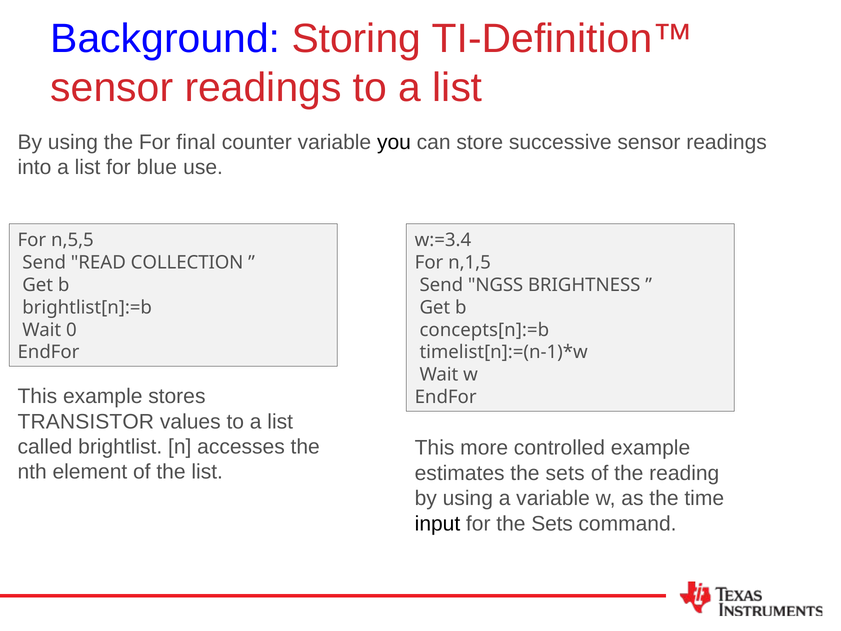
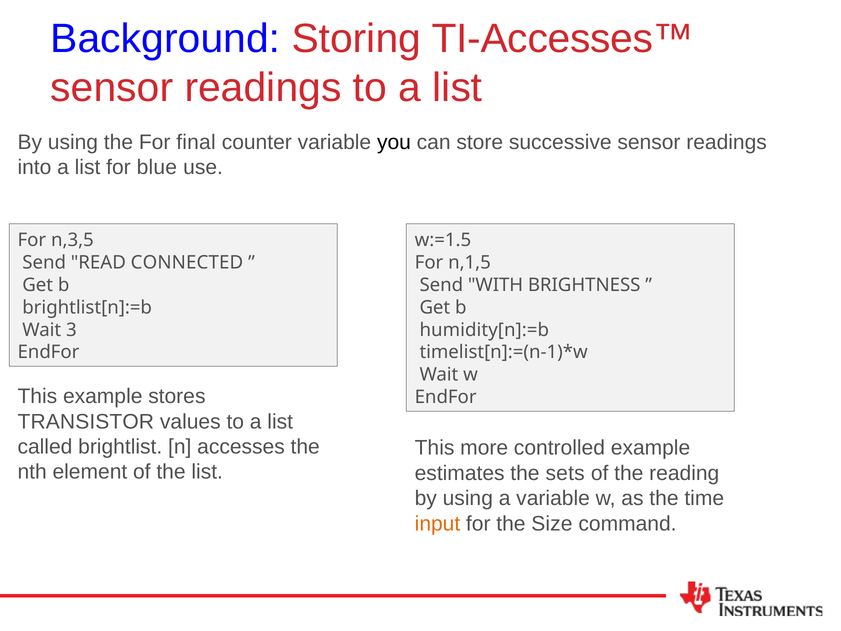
TI-Definition™: TI-Definition™ -> TI-Accesses™
n,5,5: n,5,5 -> n,3,5
w:=3.4: w:=3.4 -> w:=1.5
COLLECTION: COLLECTION -> CONNECTED
NGSS: NGSS -> WITH
0: 0 -> 3
concepts[n]:=b: concepts[n]:=b -> humidity[n]:=b
input colour: black -> orange
for the Sets: Sets -> Size
